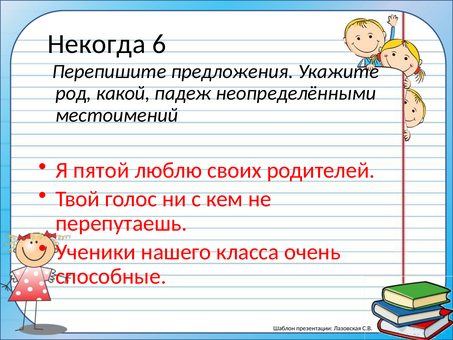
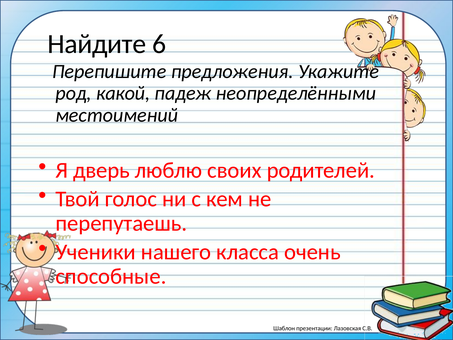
Некогда: Некогда -> Найдите
пятой: пятой -> дверь
